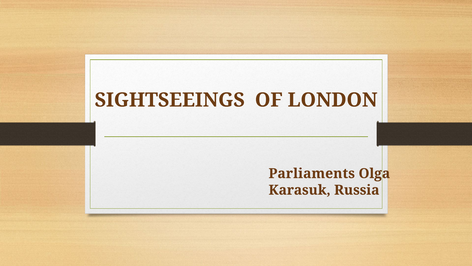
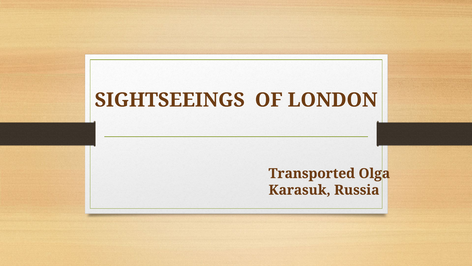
Parliaments: Parliaments -> Transported
